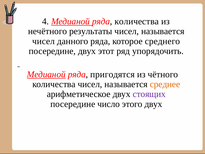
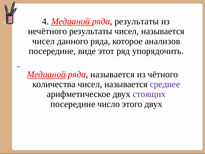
ряда количества: количества -> результаты
среднего: среднего -> анализов
посередине двух: двух -> виде
ряда пригодятся: пригодятся -> называется
среднее colour: orange -> purple
